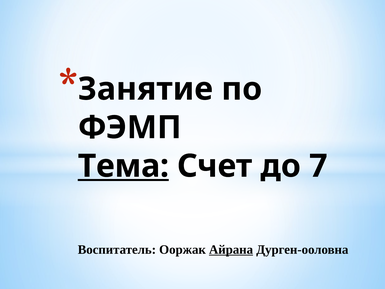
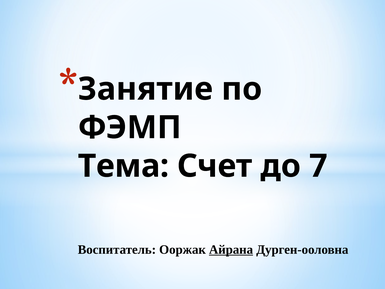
Тема underline: present -> none
